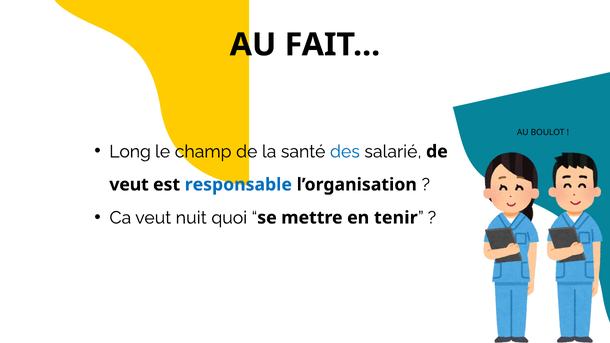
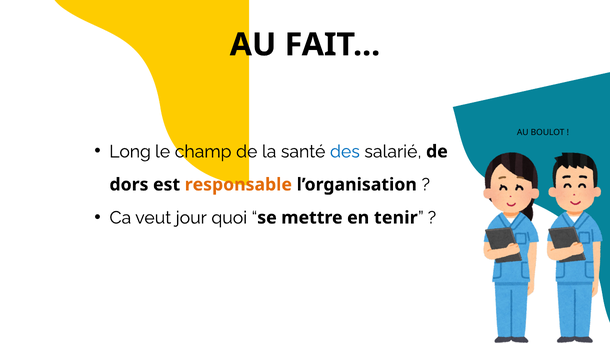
veut at (129, 185): veut -> dors
responsable colour: blue -> orange
nuit: nuit -> jour
